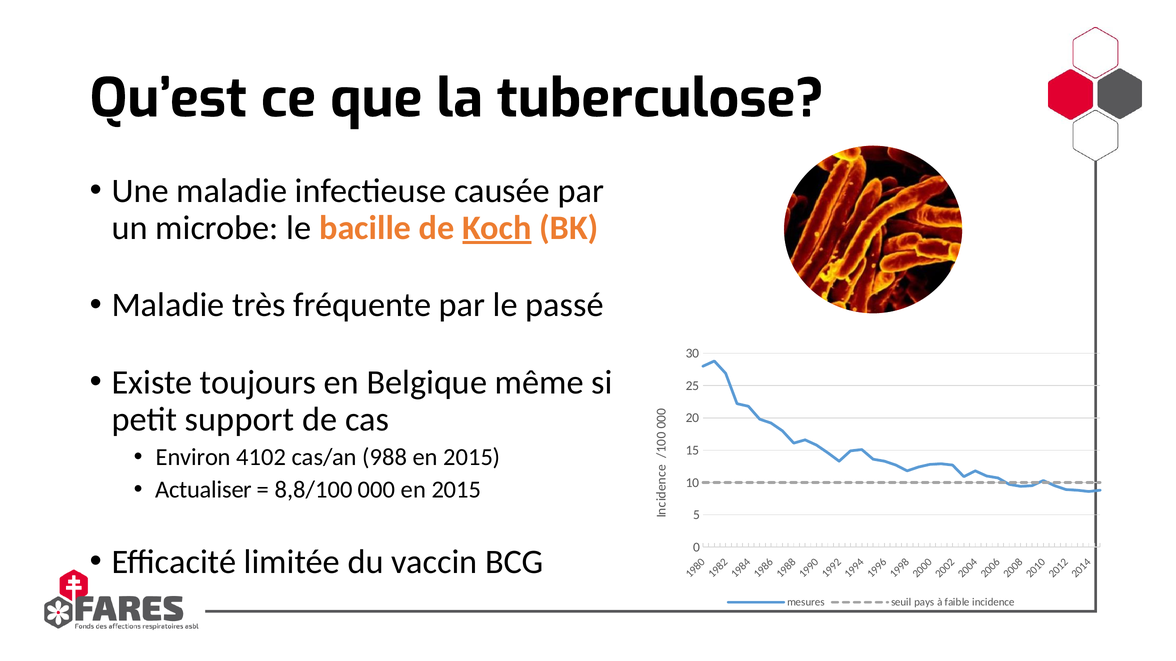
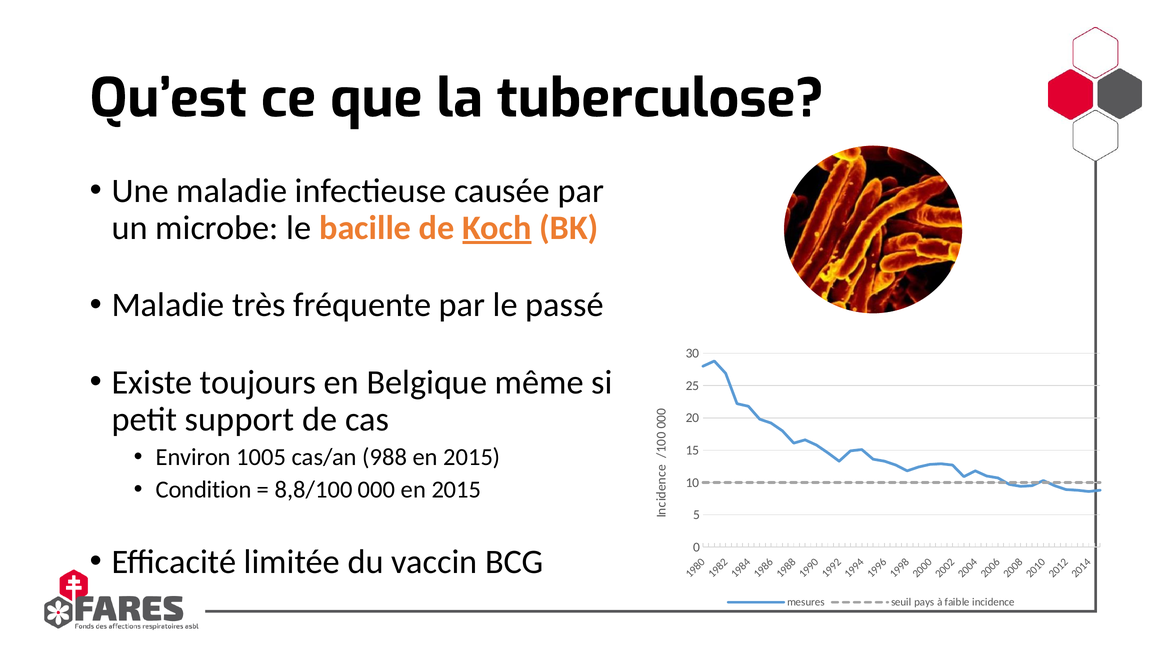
4102: 4102 -> 1005
Actualiser: Actualiser -> Condition
